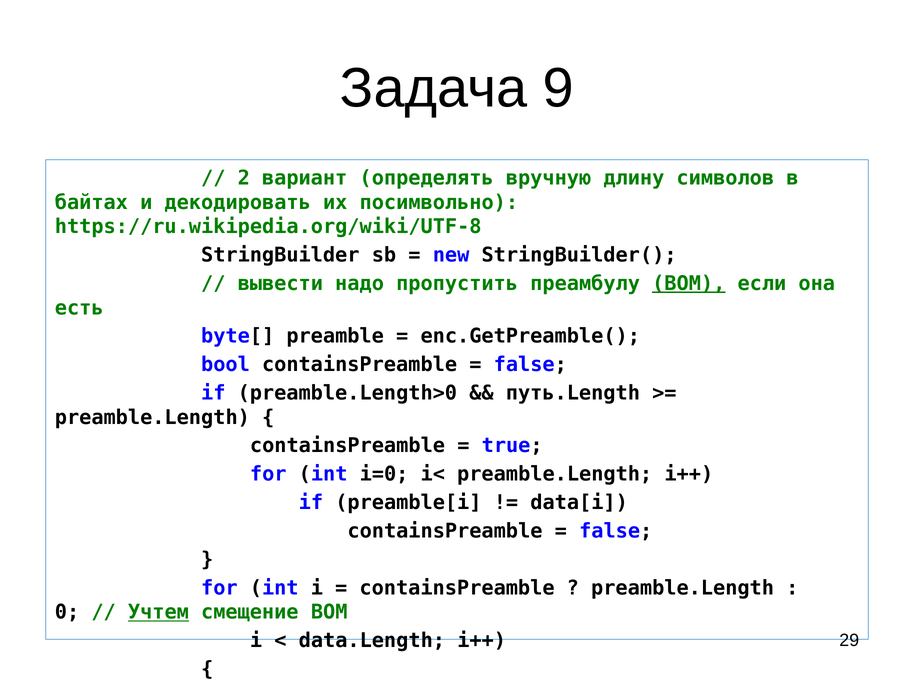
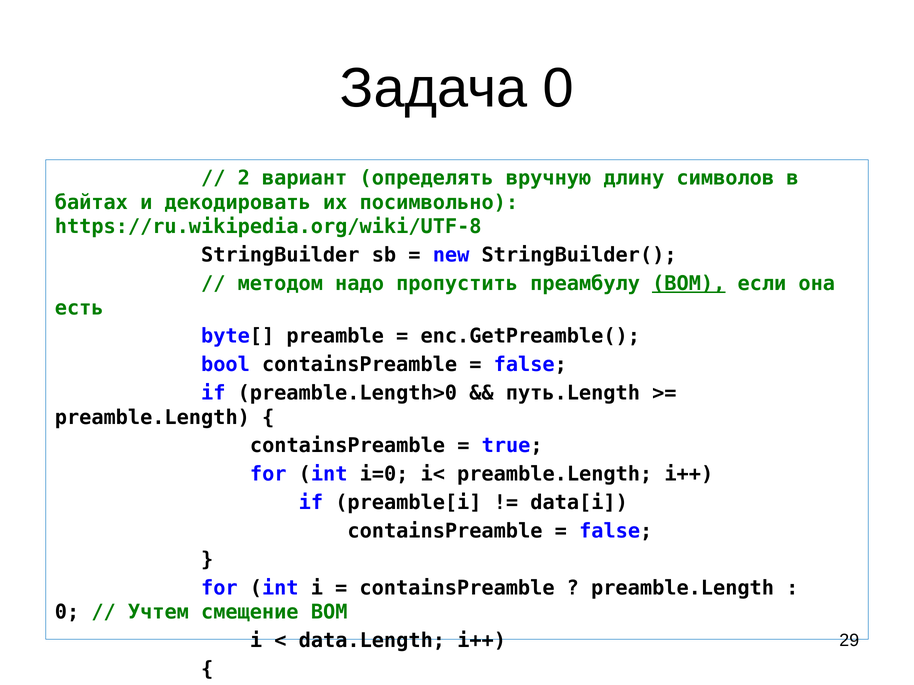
Задача 9: 9 -> 0
вывести: вывести -> методом
Учтем underline: present -> none
